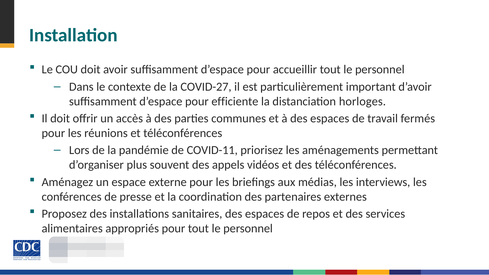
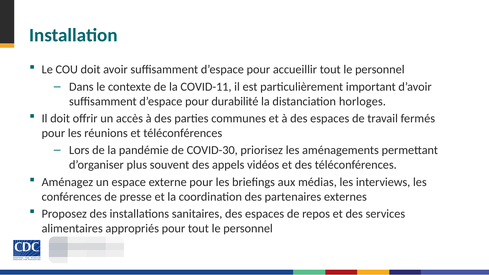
COVID-27: COVID-27 -> COVID-11
efficiente: efficiente -> durabilité
COVID-11: COVID-11 -> COVID-30
